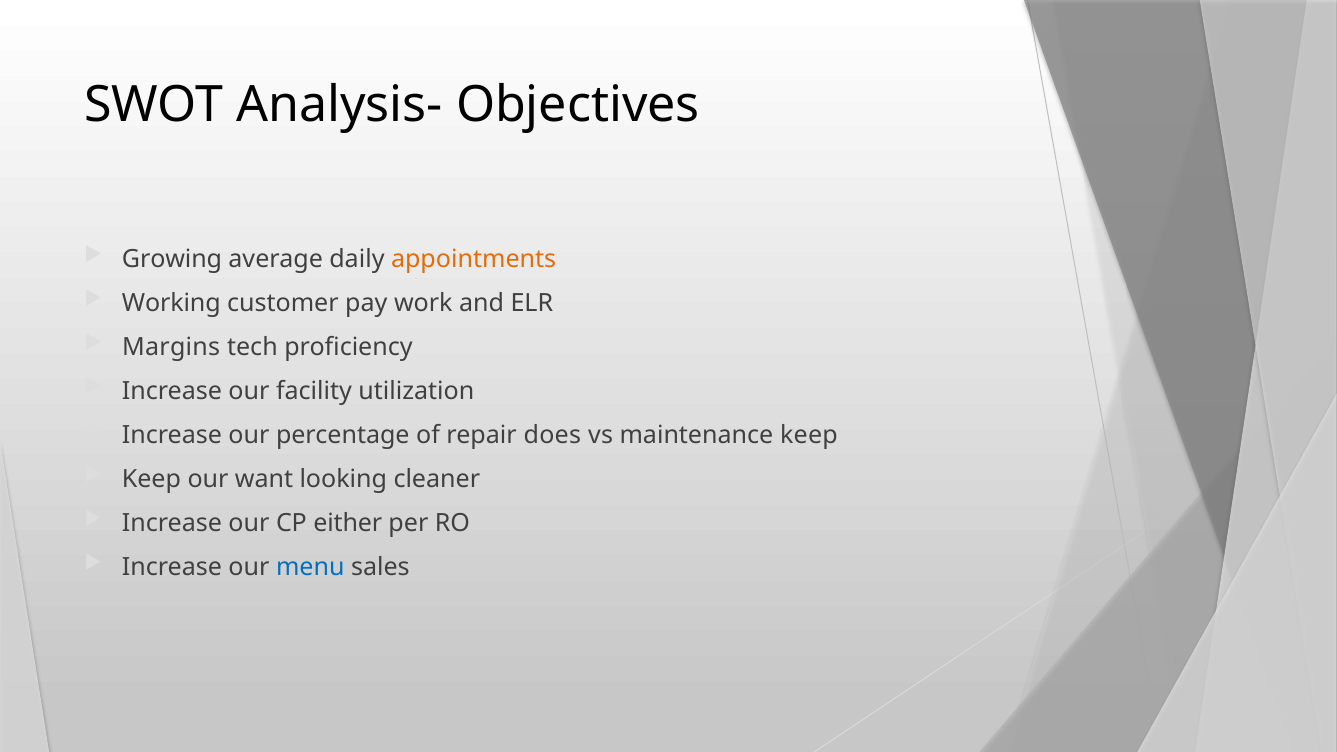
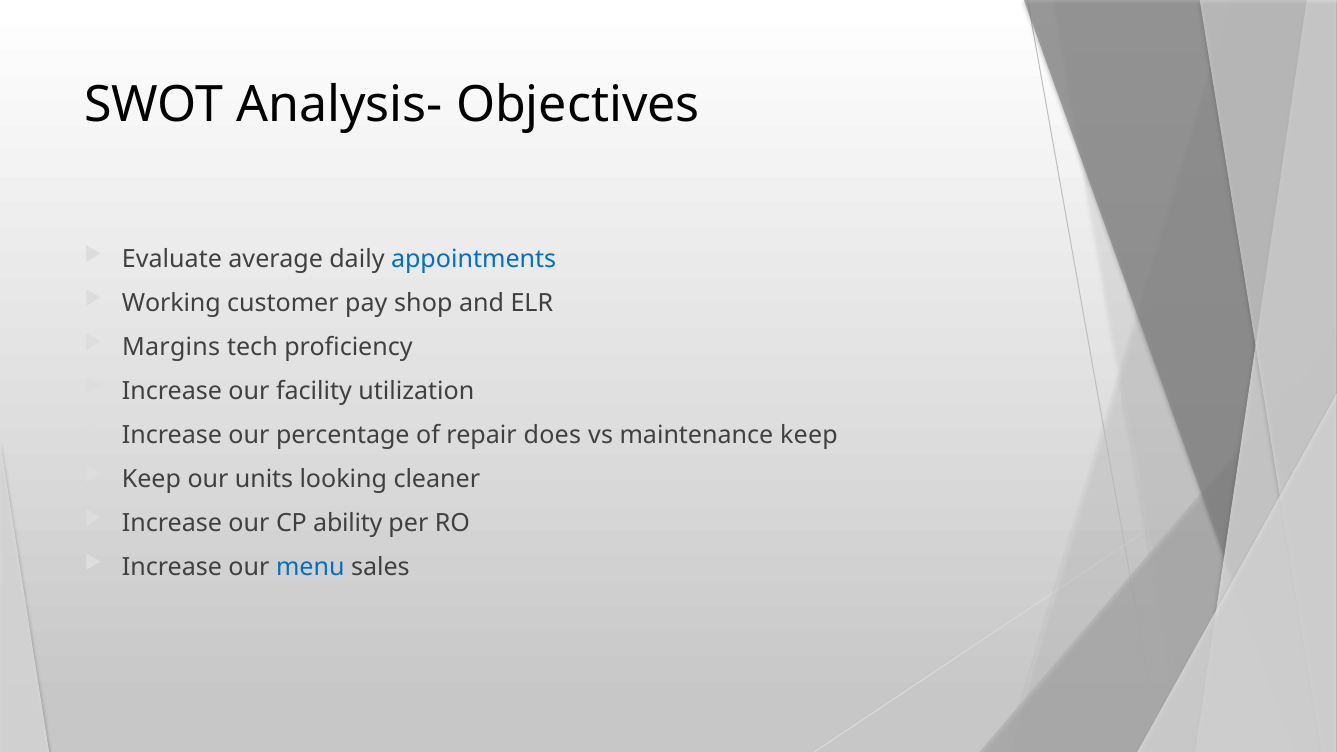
Growing: Growing -> Evaluate
appointments colour: orange -> blue
work: work -> shop
want: want -> units
either: either -> ability
